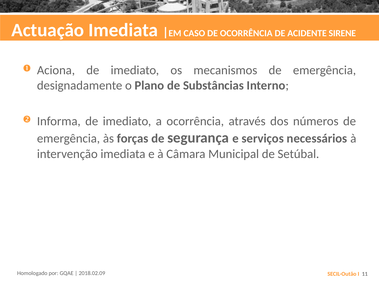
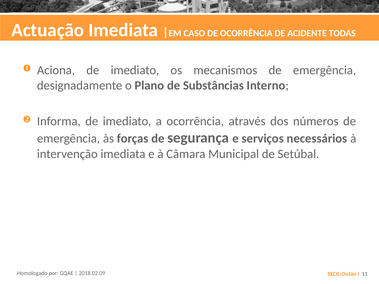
SIRENE: SIRENE -> TODAS
